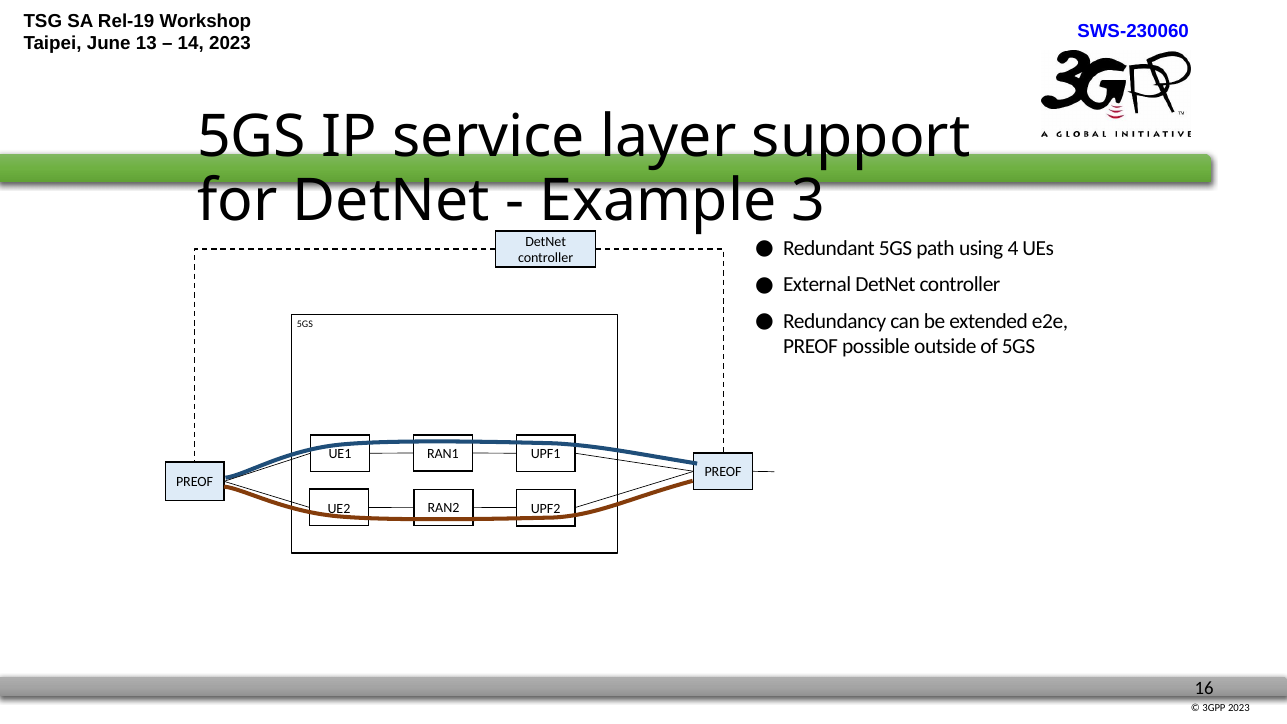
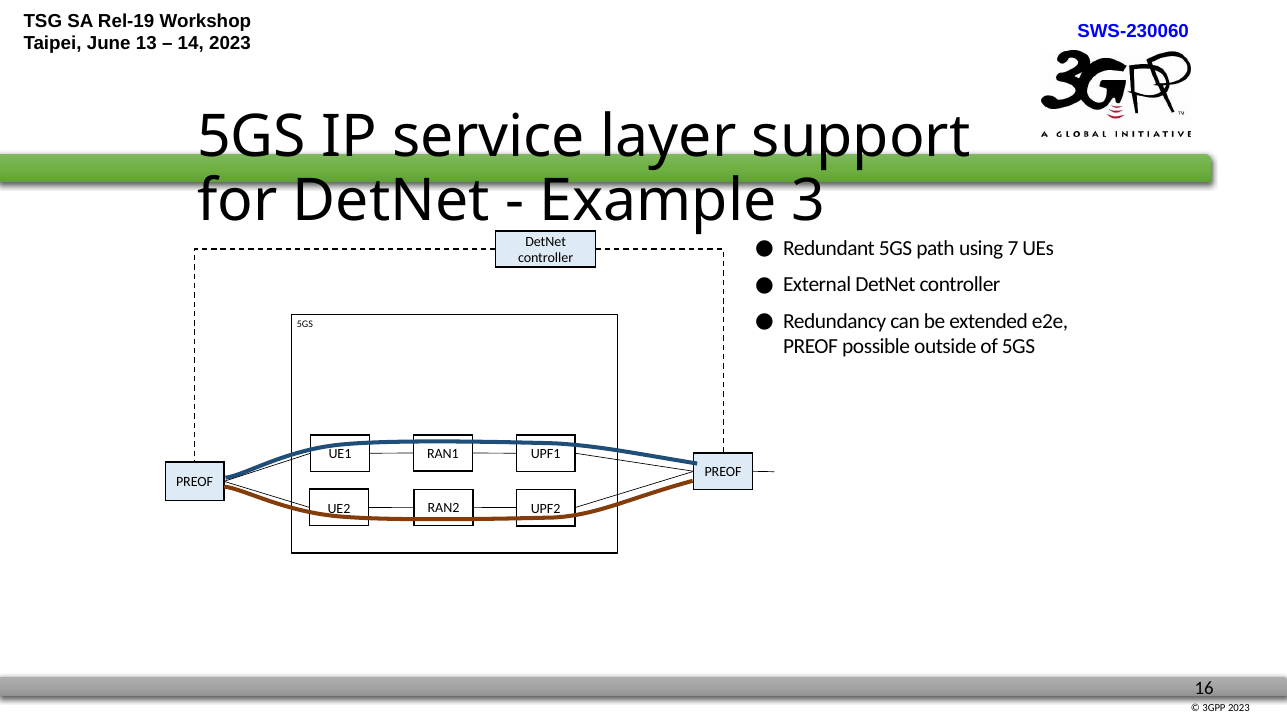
4: 4 -> 7
